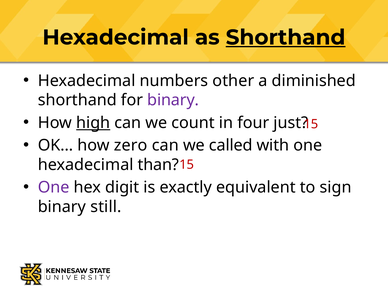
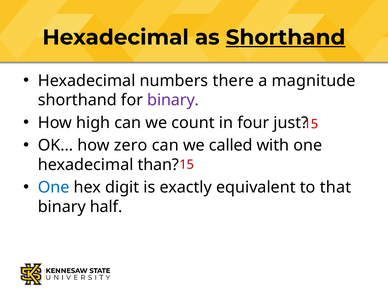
other: other -> there
diminished: diminished -> magnitude
high underline: present -> none
One at (54, 187) colour: purple -> blue
sign: sign -> that
still: still -> half
